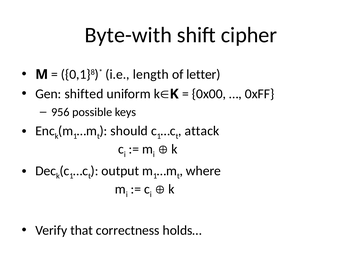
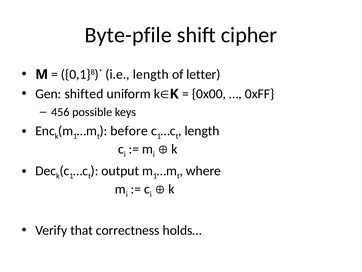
Byte-with: Byte-with -> Byte-pfile
956: 956 -> 456
should: should -> before
attack at (202, 131): attack -> length
